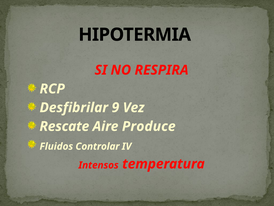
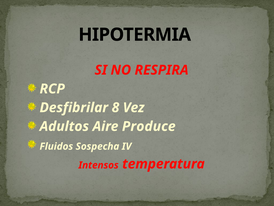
9: 9 -> 8
Rescate: Rescate -> Adultos
Controlar: Controlar -> Sospecha
